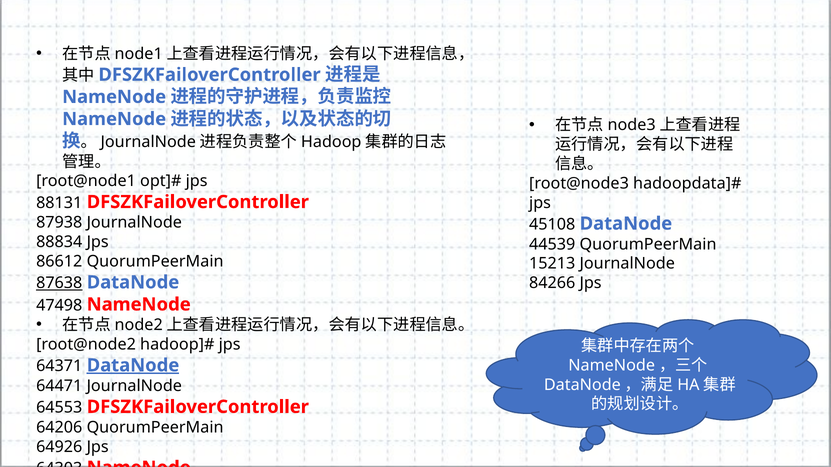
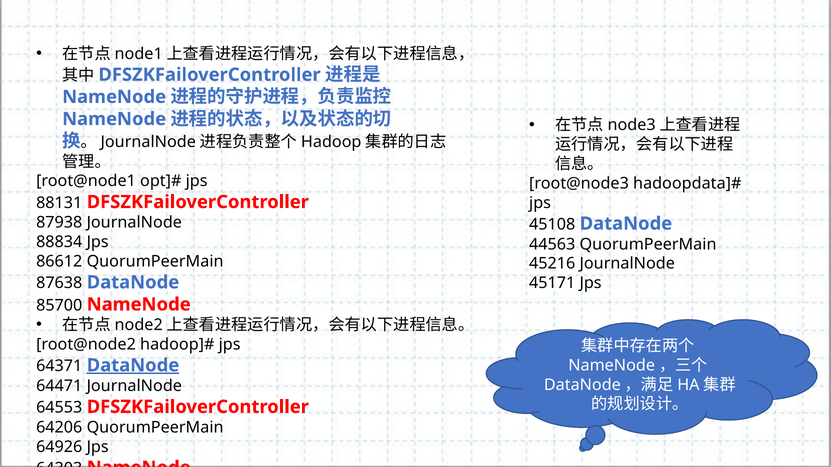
44539: 44539 -> 44563
15213: 15213 -> 45216
84266: 84266 -> 45171
87638 underline: present -> none
47498: 47498 -> 85700
